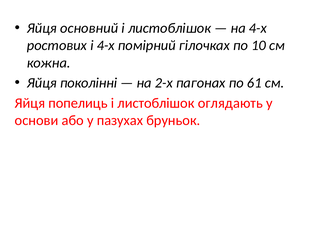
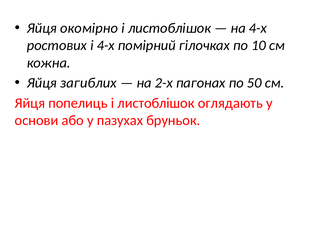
основний: основний -> окомірно
поколінні: поколінні -> загиблих
61: 61 -> 50
